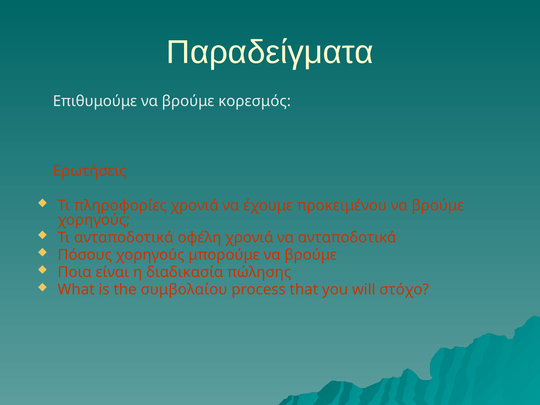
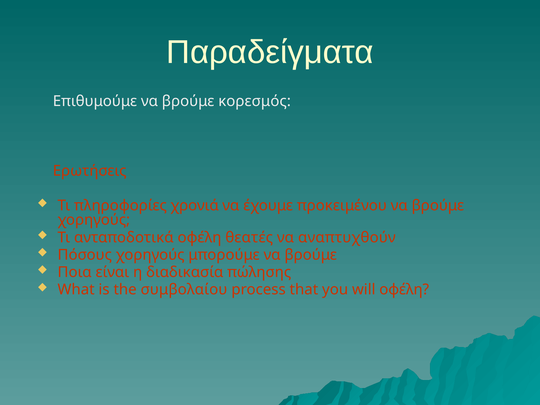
οφέλη χρονιά: χρονιά -> θεατές
να ανταποδοτικά: ανταποδοτικά -> αναπτυχθούν
will στόχο: στόχο -> οφέλη
